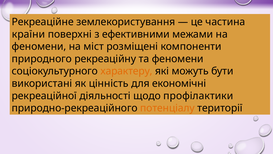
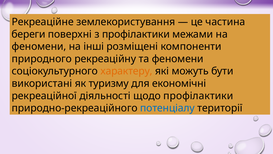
країни: країни -> береги
з ефективними: ефективними -> профілактики
міст: міст -> інші
цінність: цінність -> туризму
потенціалу colour: orange -> blue
